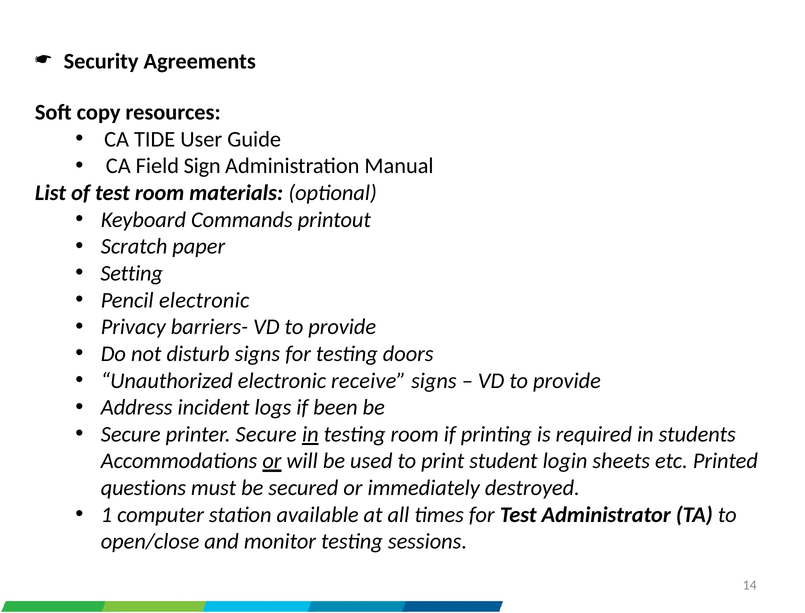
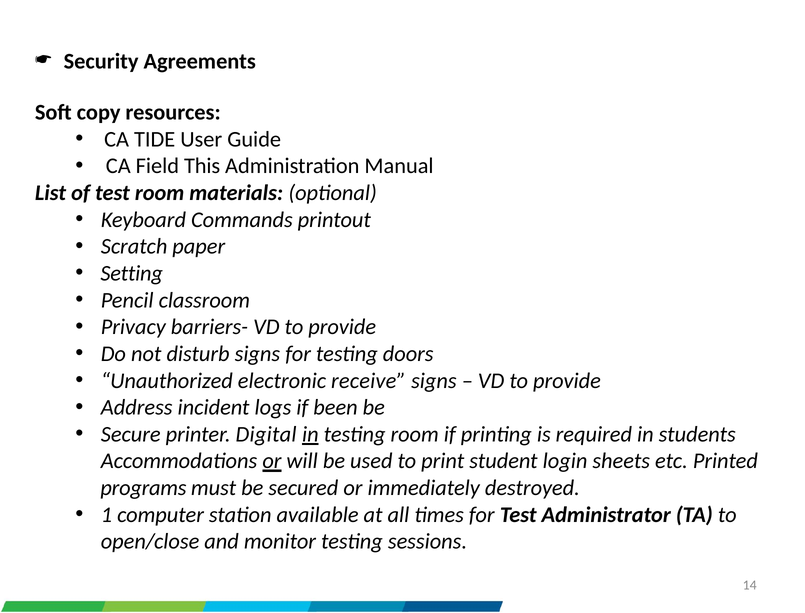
Sign: Sign -> This
Pencil electronic: electronic -> classroom
printer Secure: Secure -> Digital
questions: questions -> programs
